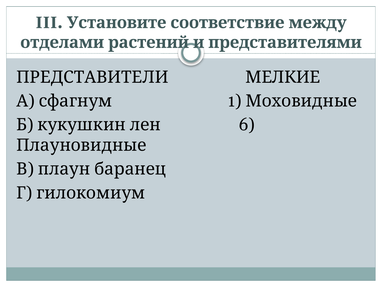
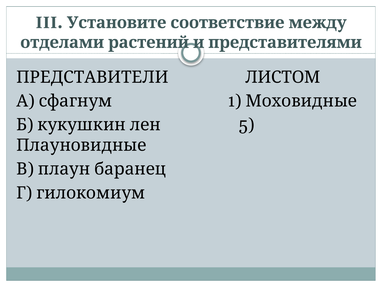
МЕЛКИЕ: МЕЛКИЕ -> ЛИСТОМ
6: 6 -> 5
